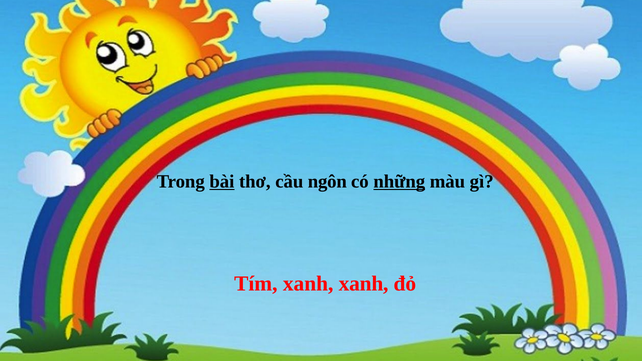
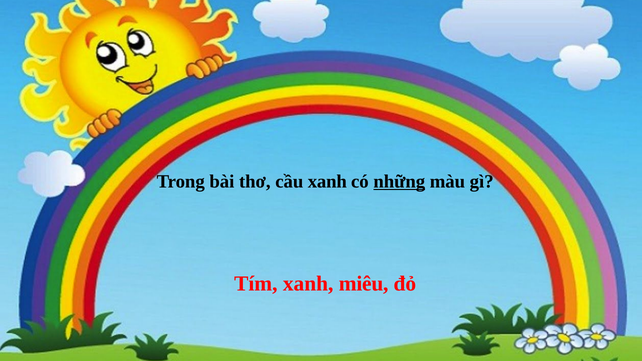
bài underline: present -> none
cầu ngôn: ngôn -> xanh
xanh xanh: xanh -> miêu
